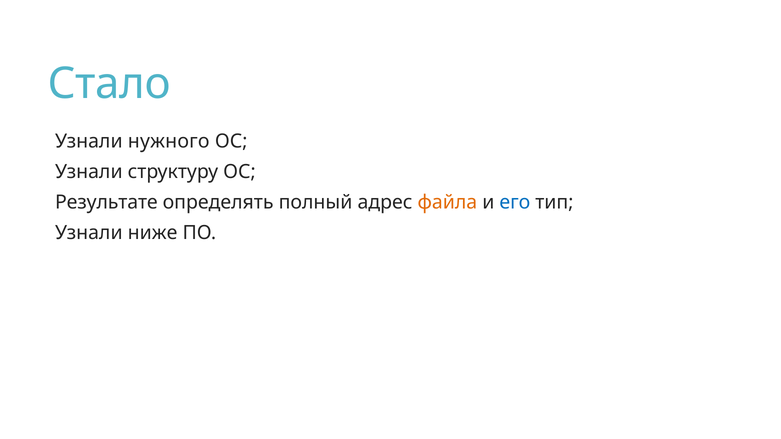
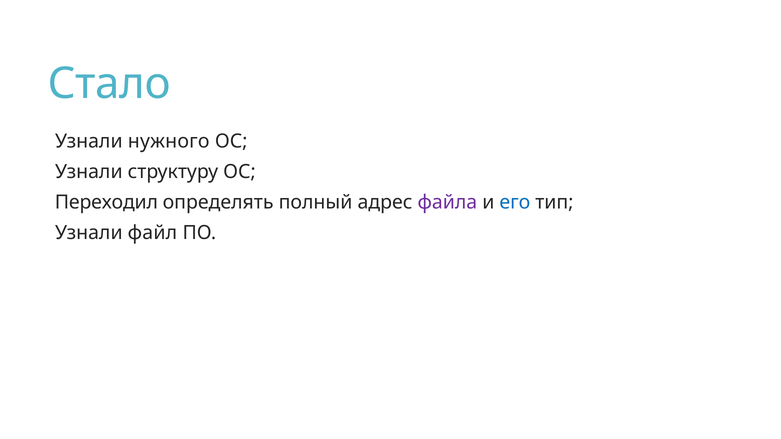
Результате: Результате -> Переходил
файла colour: orange -> purple
ниже: ниже -> файл
